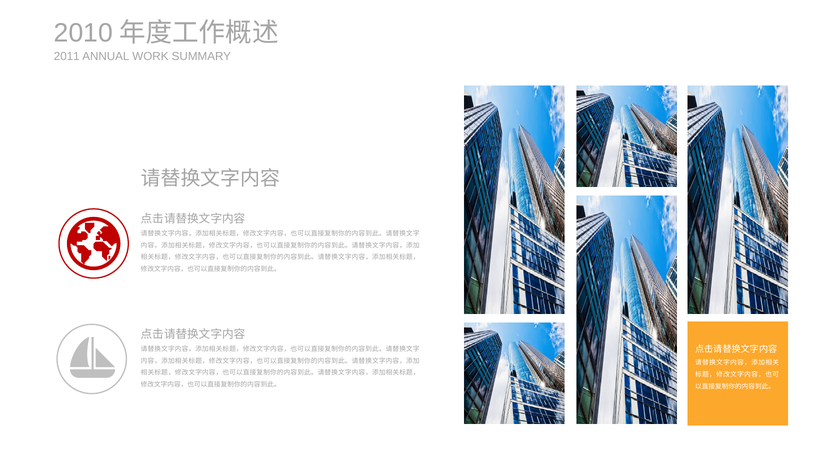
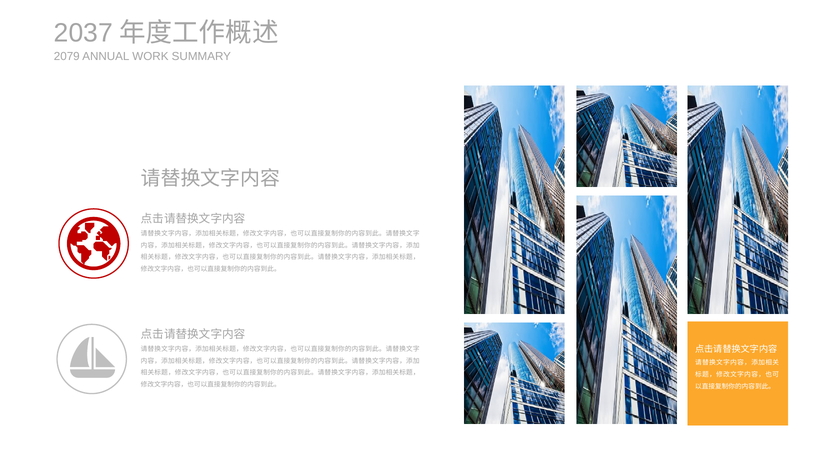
2010: 2010 -> 2037
2011: 2011 -> 2079
